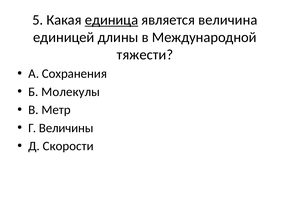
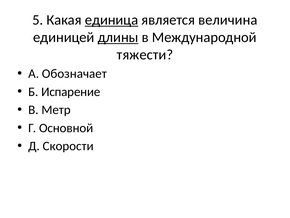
длины underline: none -> present
Сохранения: Сохранения -> Обозначает
Молекулы: Молекулы -> Испарение
Величины: Величины -> Основной
